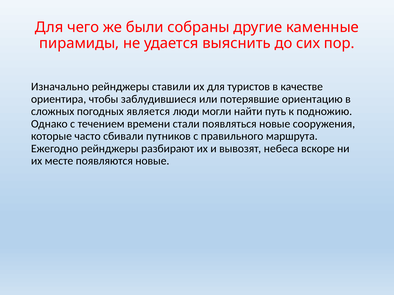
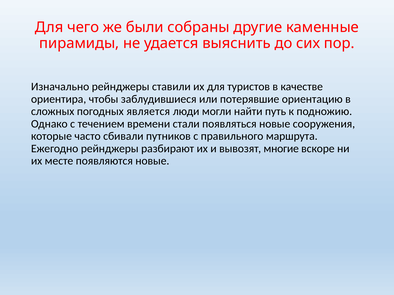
небеса: небеса -> многие
